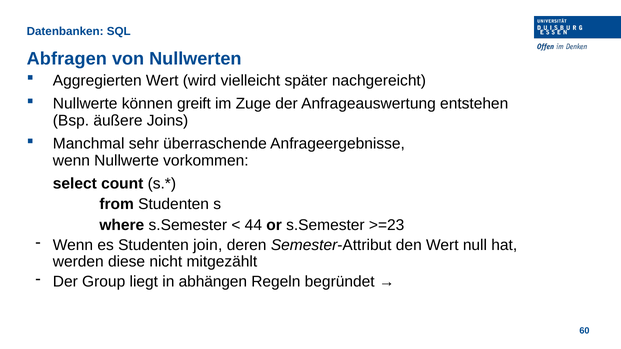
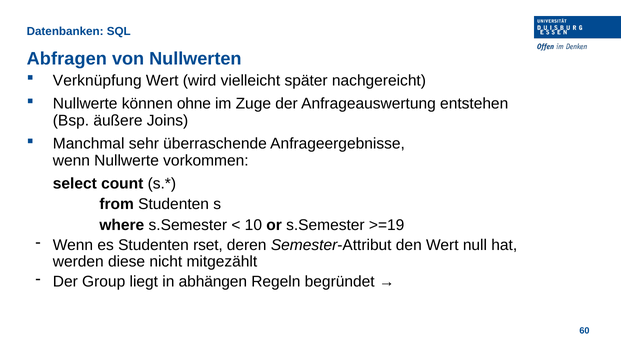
Aggregierten: Aggregierten -> Verknüpfung
greift: greift -> ohne
44: 44 -> 10
>=23: >=23 -> >=19
join: join -> rset
